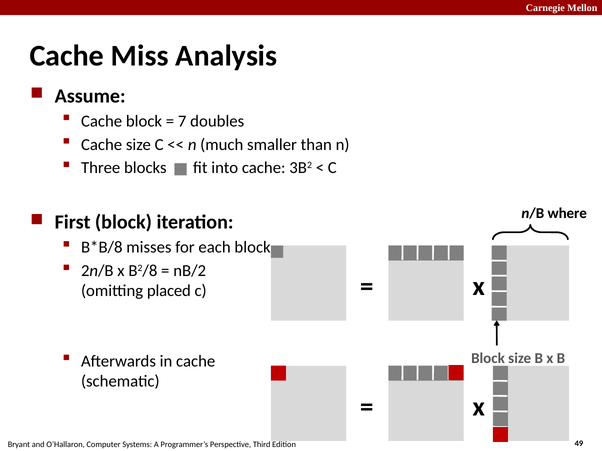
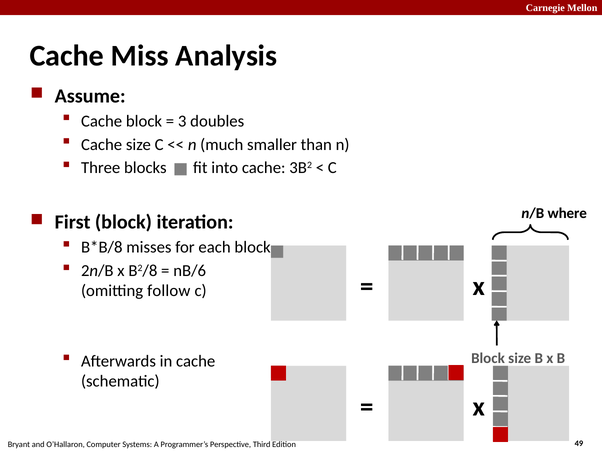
7: 7 -> 3
nB/2: nB/2 -> nB/6
placed: placed -> follow
